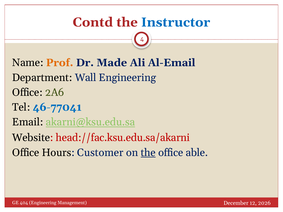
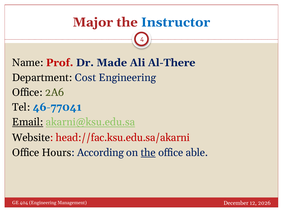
Contd: Contd -> Major
Prof colour: orange -> red
Al-Email: Al-Email -> Al-There
Wall: Wall -> Cost
Email underline: none -> present
Customer: Customer -> According
